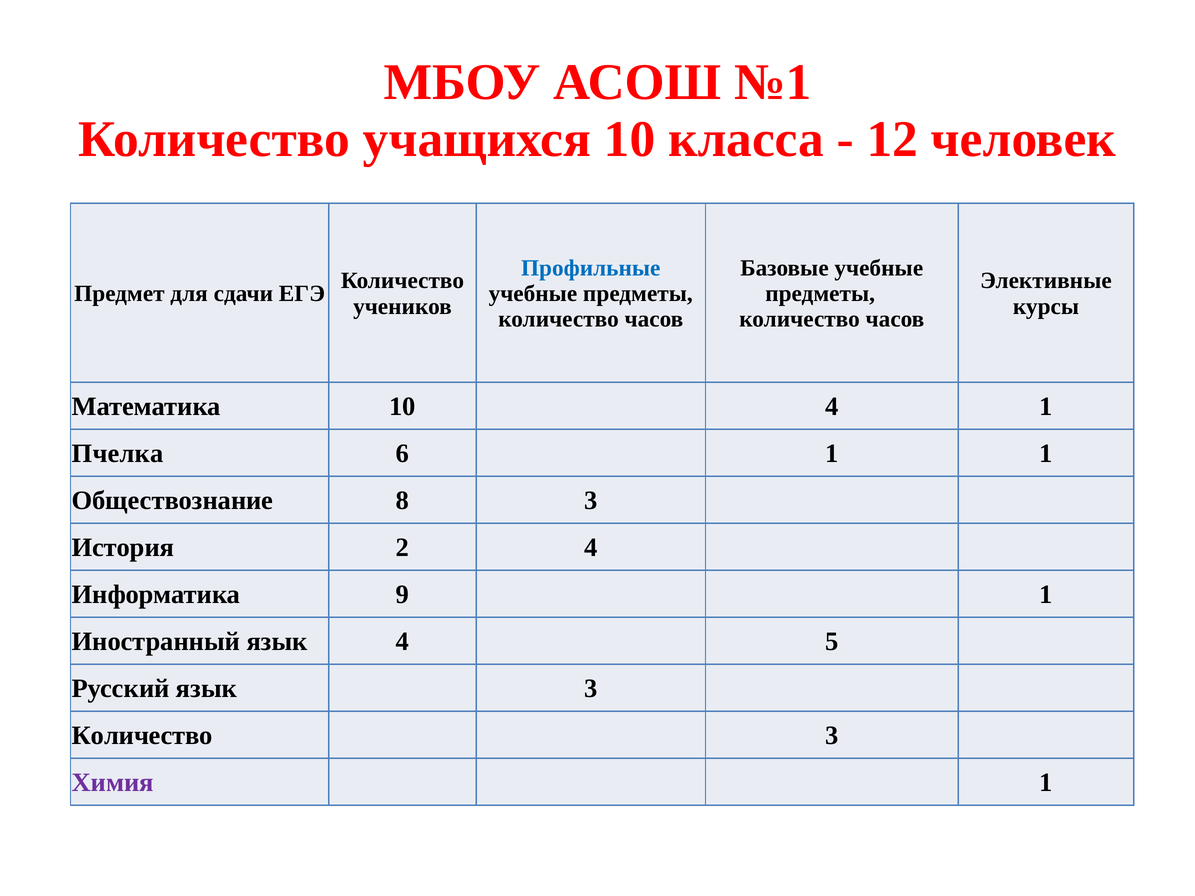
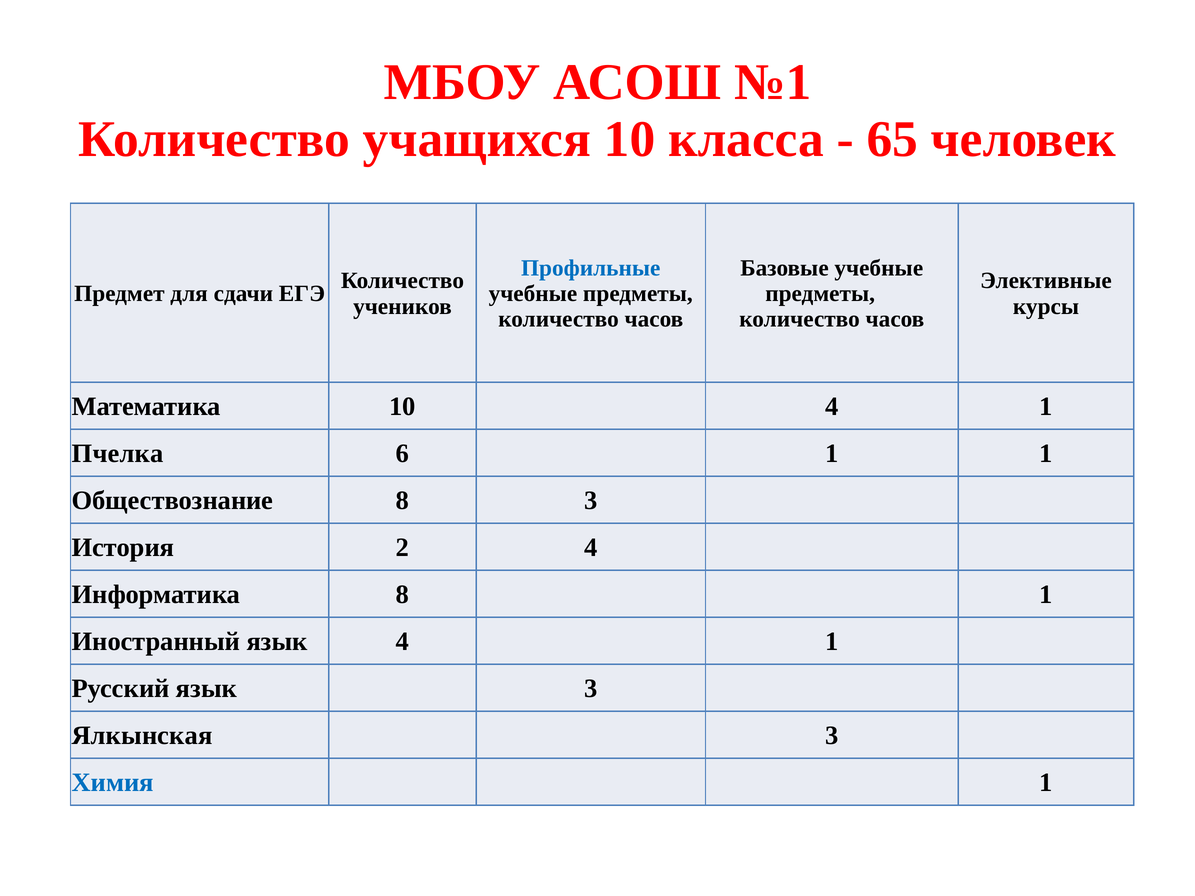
12: 12 -> 65
Информатика 9: 9 -> 8
язык 4 5: 5 -> 1
Количество at (142, 736): Количество -> Ялкынская
Химия colour: purple -> blue
